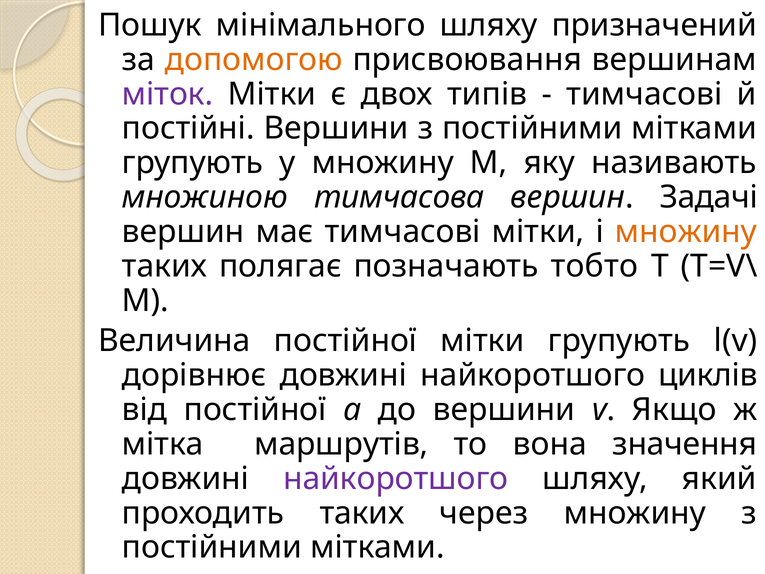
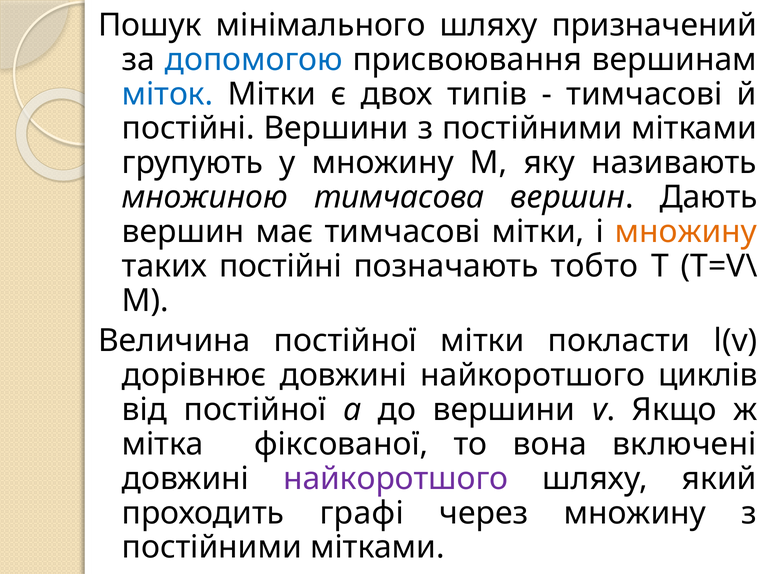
допомогою colour: orange -> blue
міток colour: purple -> blue
Задачі: Задачі -> Дають
таких полягає: полягає -> постійні
мітки групують: групують -> покласти
маршрутів: маршрутів -> фіксованої
значення: значення -> включені
проходить таких: таких -> графі
